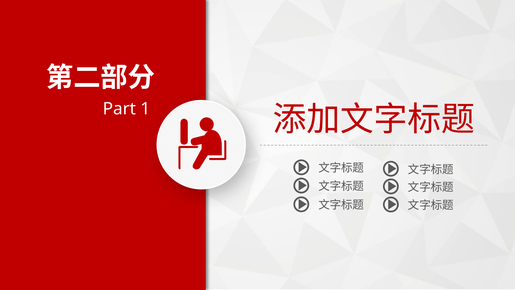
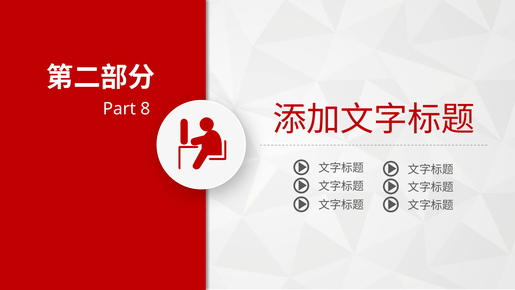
1: 1 -> 8
